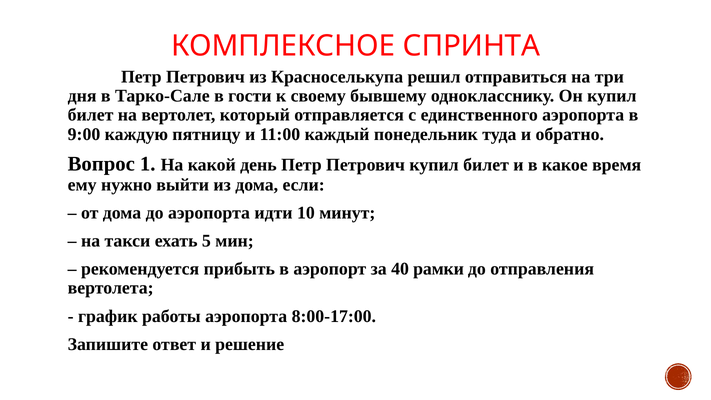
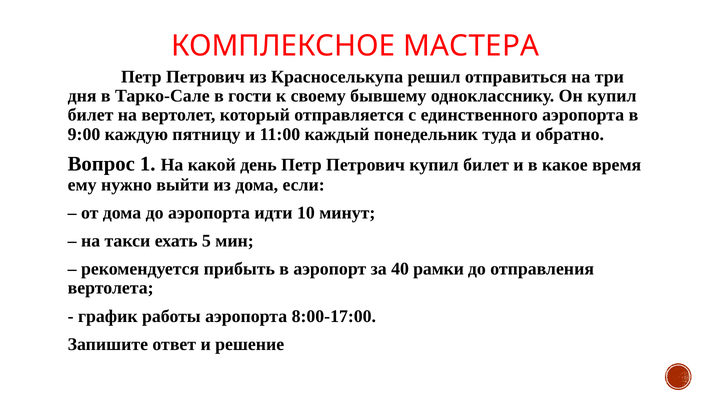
СПРИНТА: СПРИНТА -> МАСТЕРА
